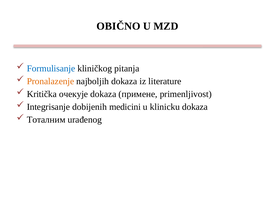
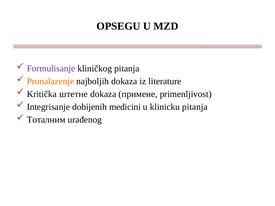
OBIČNO: OBIČNO -> OPSEGU
Formulisanje colour: blue -> purple
очекује: очекује -> штетне
klinicku dokaza: dokaza -> pitanja
